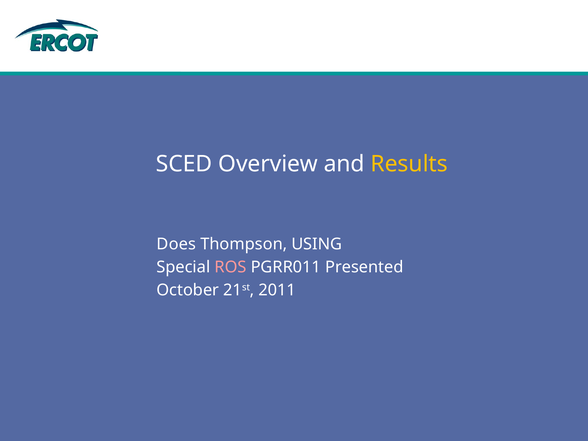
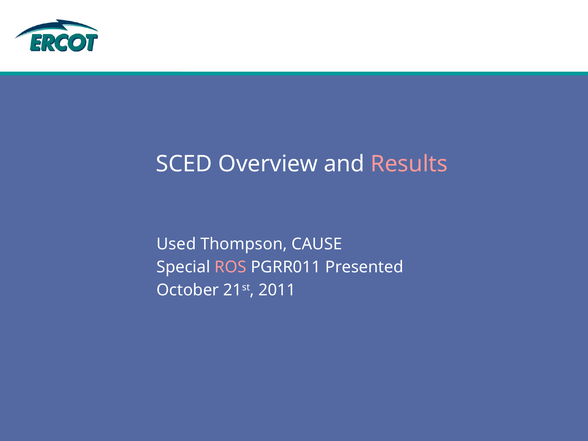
Results colour: yellow -> pink
Does: Does -> Used
USING: USING -> CAUSE
